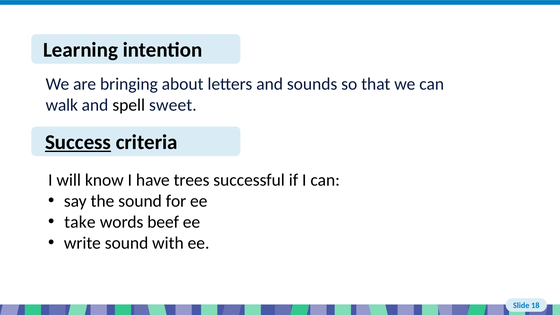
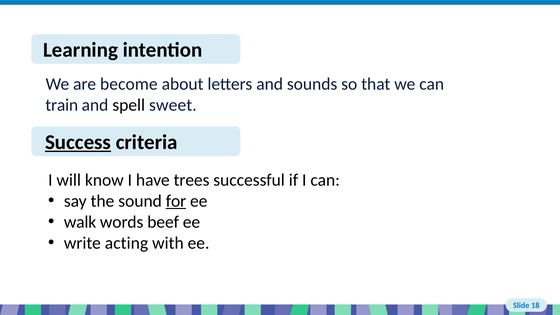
bringing: bringing -> become
walk: walk -> train
for underline: none -> present
take: take -> walk
write sound: sound -> acting
